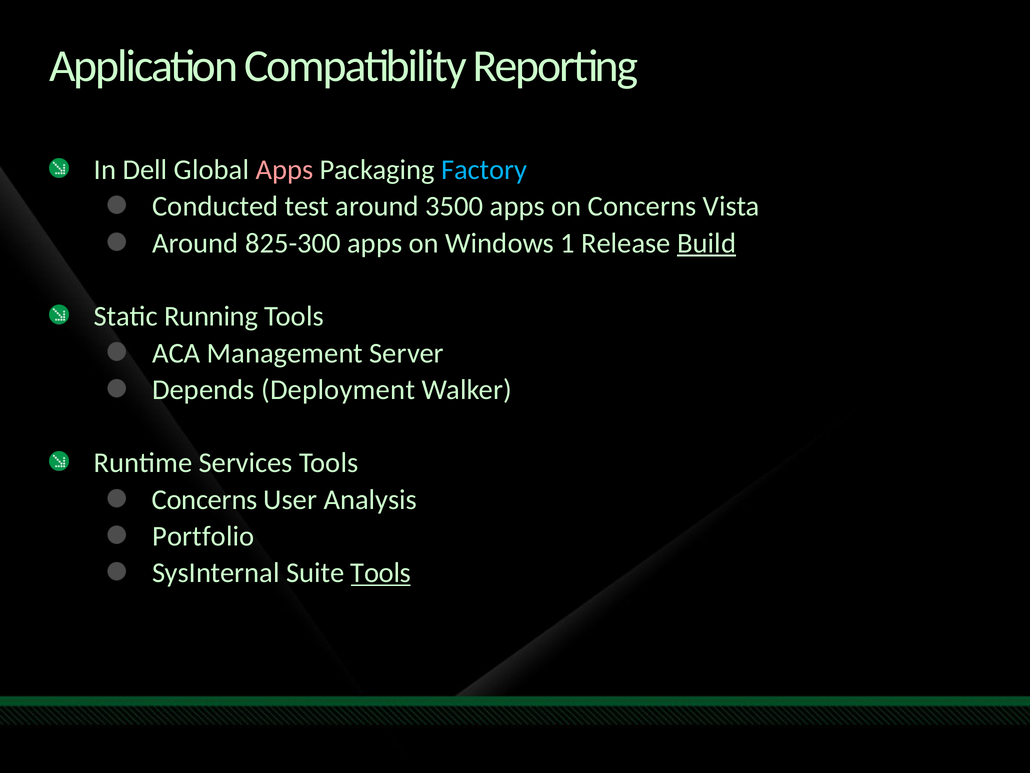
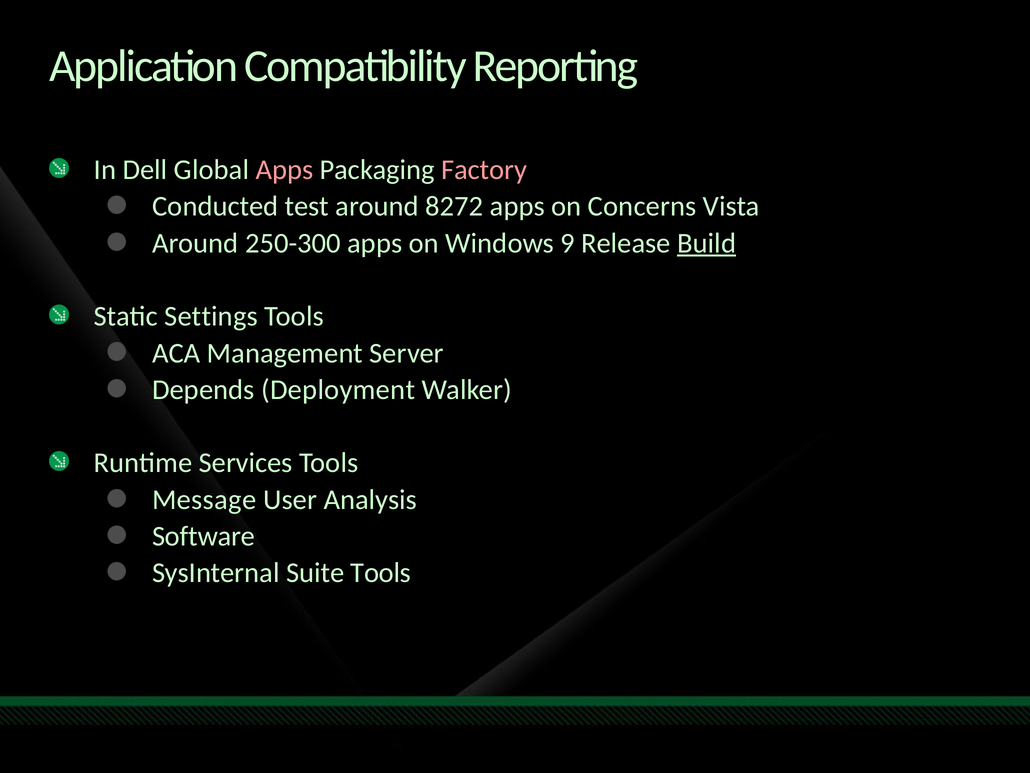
Factory colour: light blue -> pink
3500: 3500 -> 8272
825-300: 825-300 -> 250-300
1: 1 -> 9
Running: Running -> Settings
Concerns at (205, 499): Concerns -> Message
Portfolio: Portfolio -> Software
Tools at (381, 573) underline: present -> none
